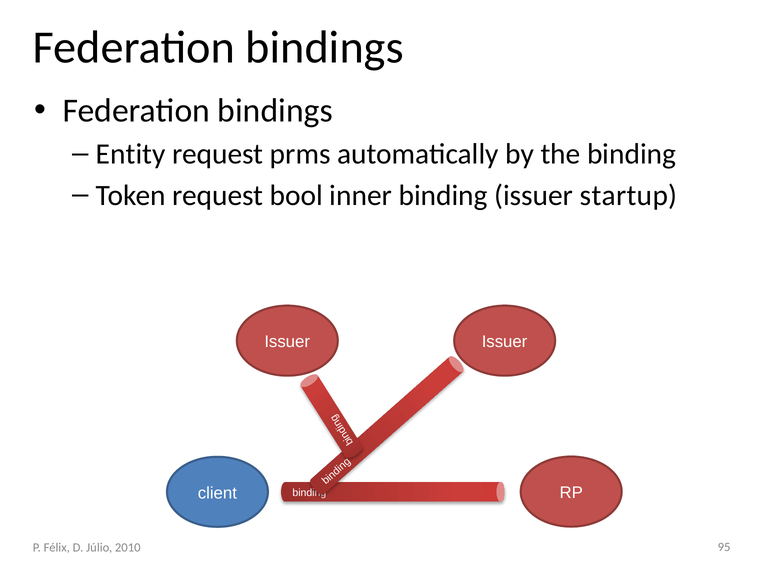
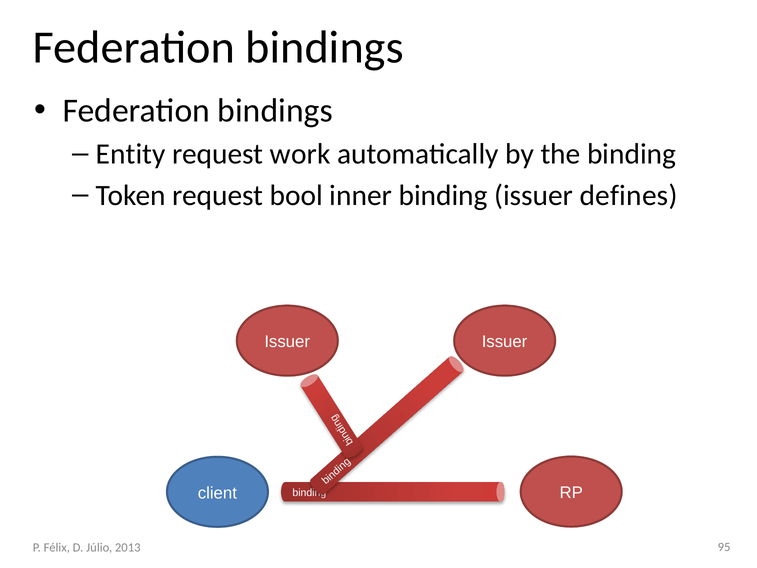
prms: prms -> work
startup: startup -> defines
2010: 2010 -> 2013
